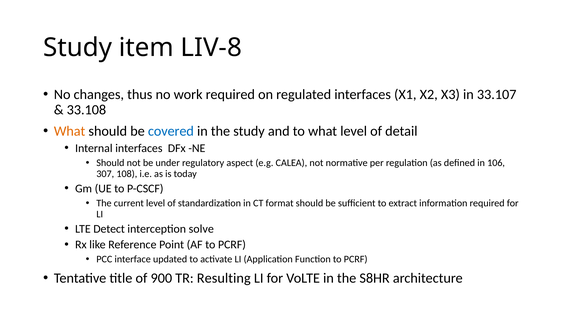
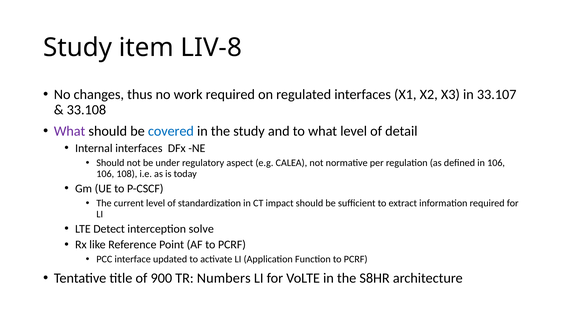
What at (70, 131) colour: orange -> purple
307 at (105, 174): 307 -> 106
format: format -> impact
Resulting: Resulting -> Numbers
